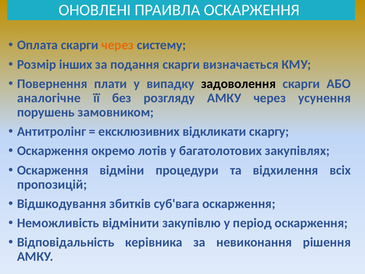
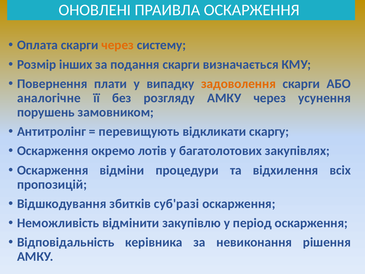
задоволення colour: black -> orange
ексклюзивних: ексклюзивних -> перевищують
суб'вага: суб'вага -> суб'разі
